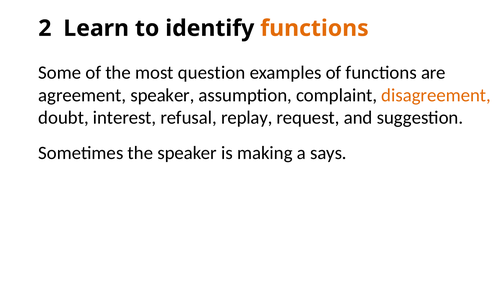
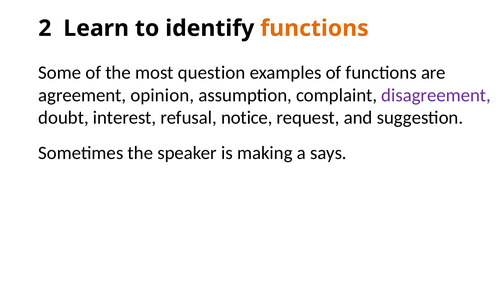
agreement speaker: speaker -> opinion
disagreement colour: orange -> purple
replay: replay -> notice
